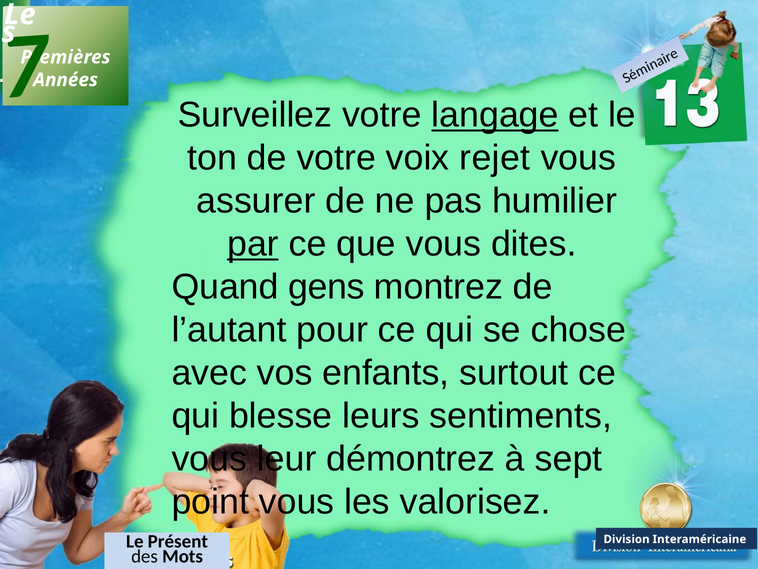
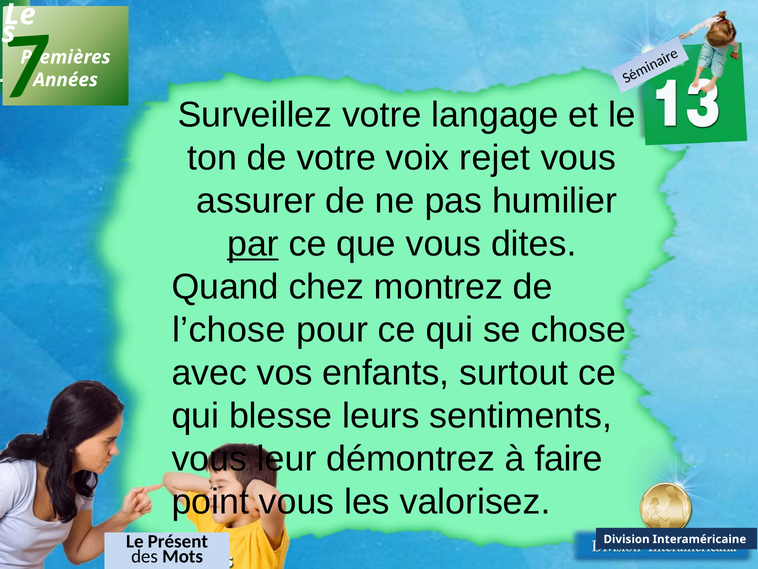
langage underline: present -> none
gens: gens -> chez
l’autant: l’autant -> l’chose
sept: sept -> faire
